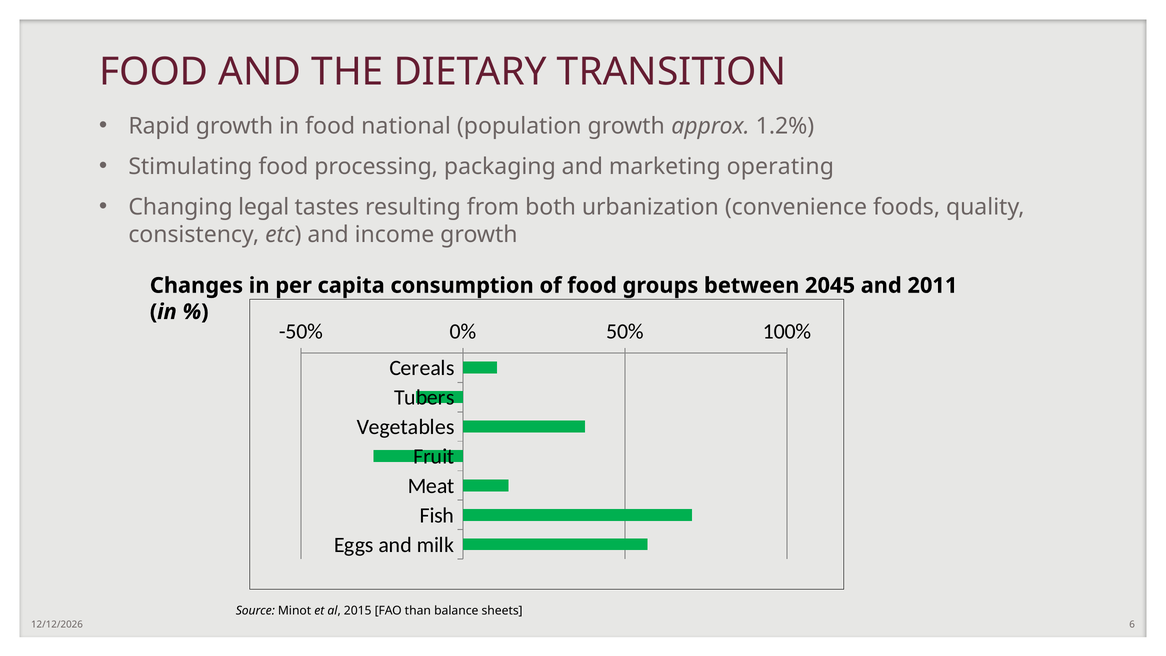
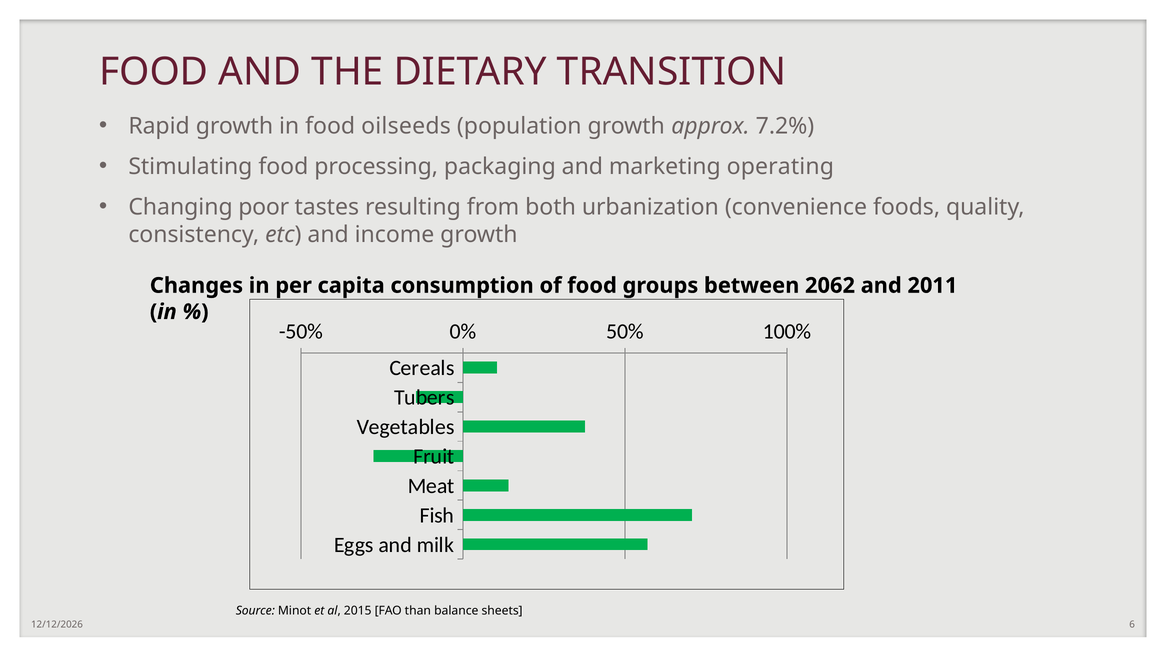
national: national -> oilseeds
1.2%: 1.2% -> 7.2%
legal: legal -> poor
2045: 2045 -> 2062
